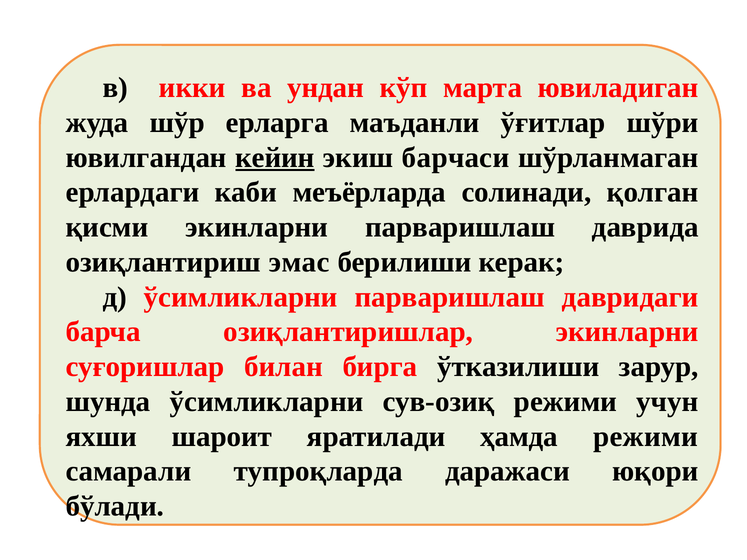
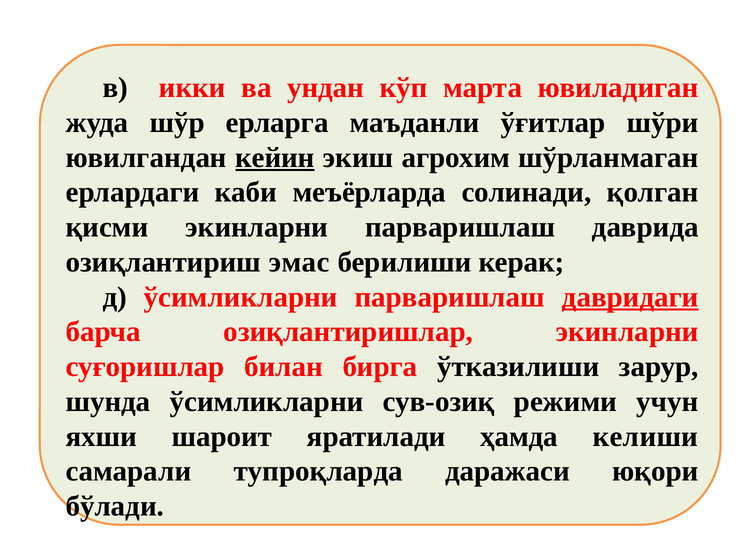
барчаси: барчаси -> агрохим
давридаги underline: none -> present
ҳамда режими: режими -> келиши
